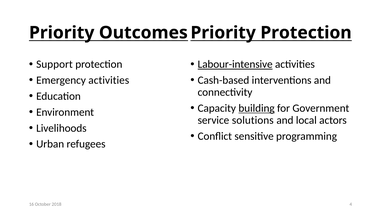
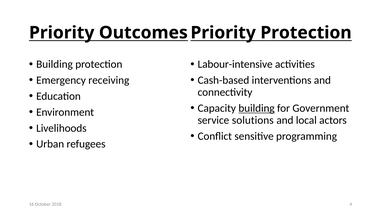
Support at (54, 64): Support -> Building
Labour-intensive underline: present -> none
Emergency activities: activities -> receiving
